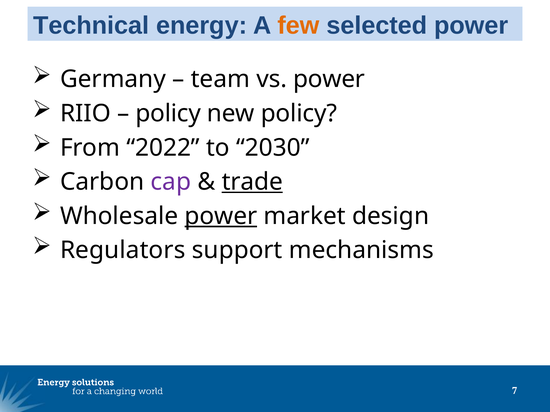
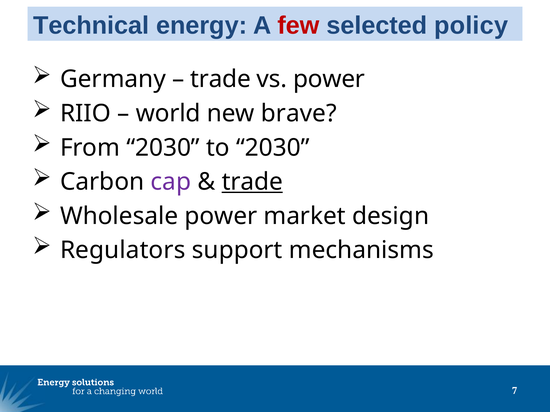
few colour: orange -> red
selected power: power -> policy
team at (220, 79): team -> trade
policy at (168, 114): policy -> world
new policy: policy -> brave
From 2022: 2022 -> 2030
power at (221, 216) underline: present -> none
